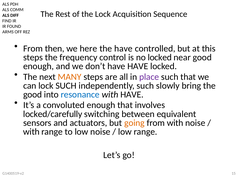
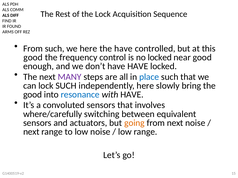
From then: then -> such
steps at (33, 58): steps -> good
MANY colour: orange -> purple
place colour: purple -> blue
independently such: such -> here
convoluted enough: enough -> sensors
locked/carefully: locked/carefully -> where/carefully
from with: with -> next
with at (31, 132): with -> next
